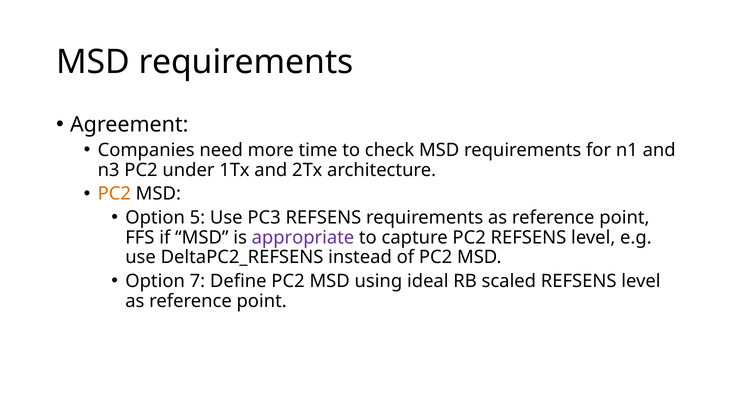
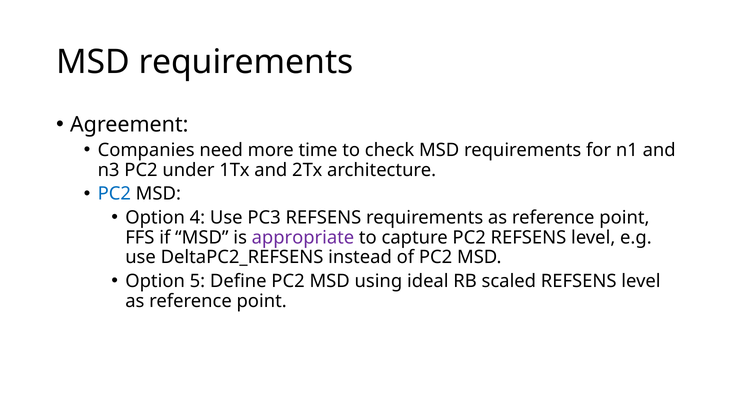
PC2 at (114, 194) colour: orange -> blue
5: 5 -> 4
7: 7 -> 5
